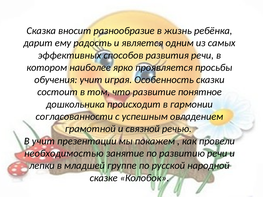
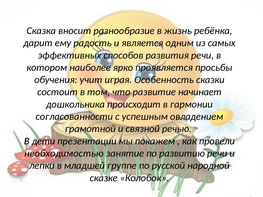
понятное: понятное -> начинает
В учит: учит -> дети
